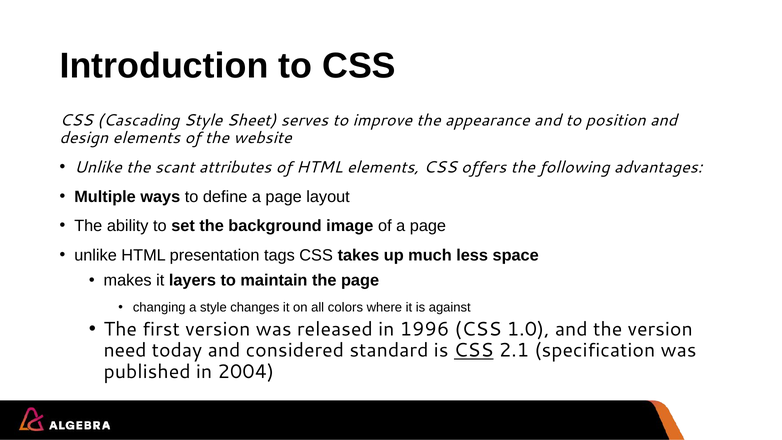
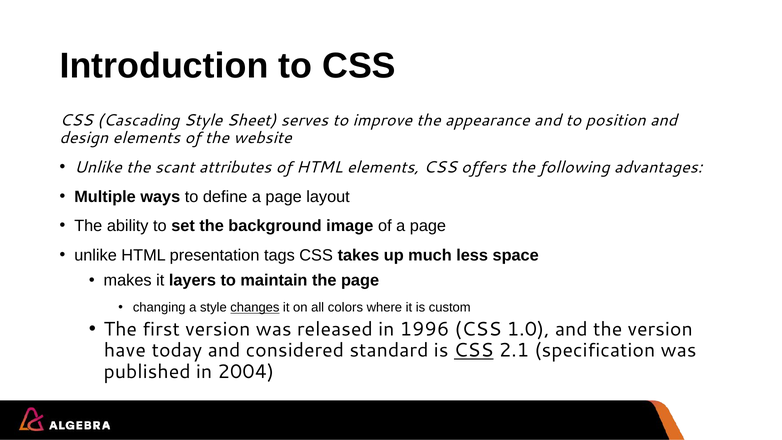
changes underline: none -> present
against: against -> custom
need: need -> have
